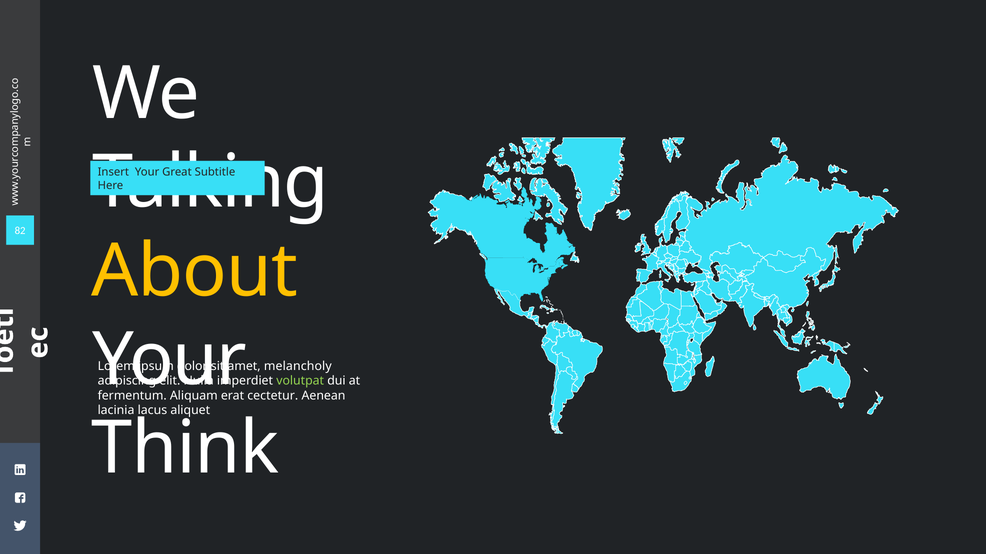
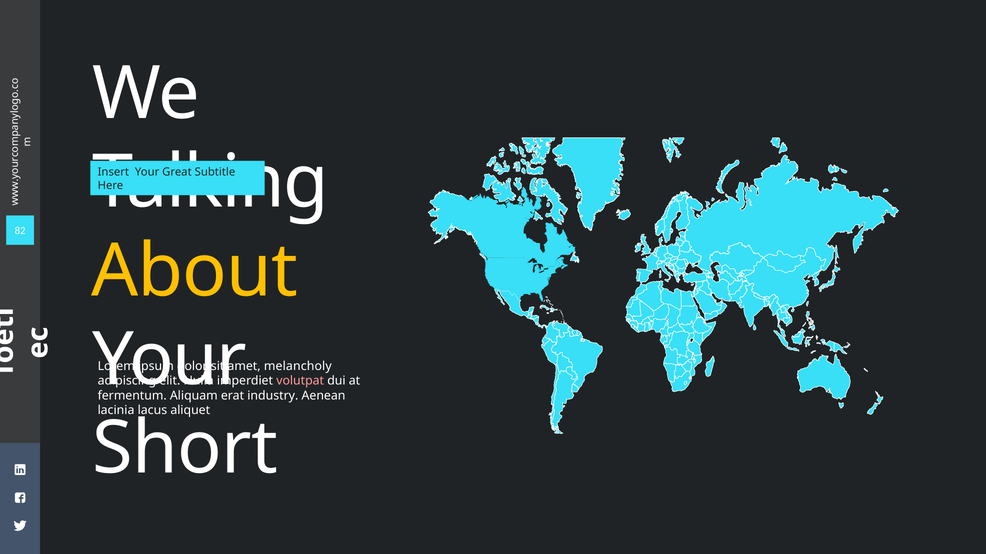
volutpat colour: light green -> pink
cectetur: cectetur -> industry
Think: Think -> Short
